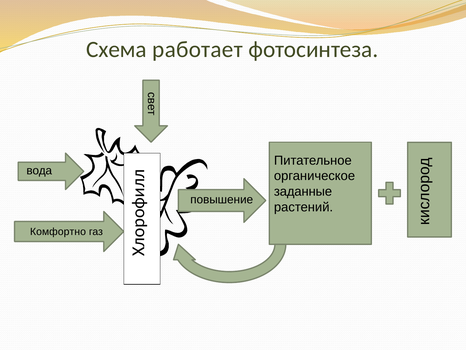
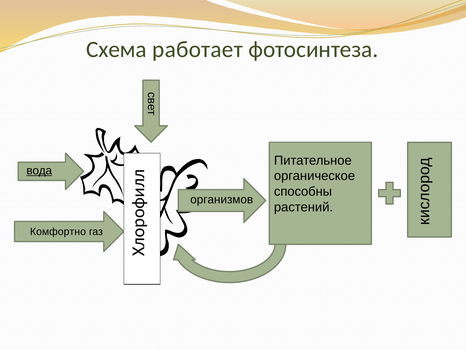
вода underline: none -> present
заданные: заданные -> способны
повышение: повышение -> организмов
